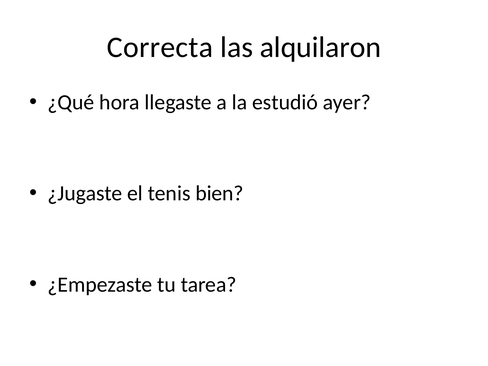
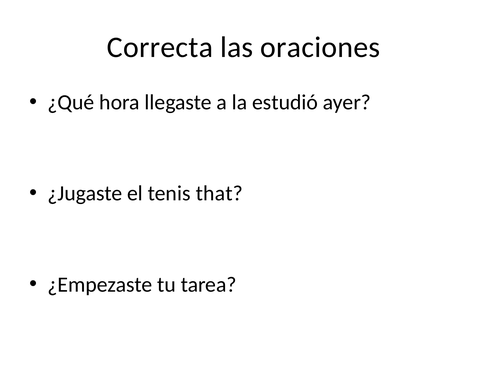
alquilaron: alquilaron -> oraciones
bien: bien -> that
